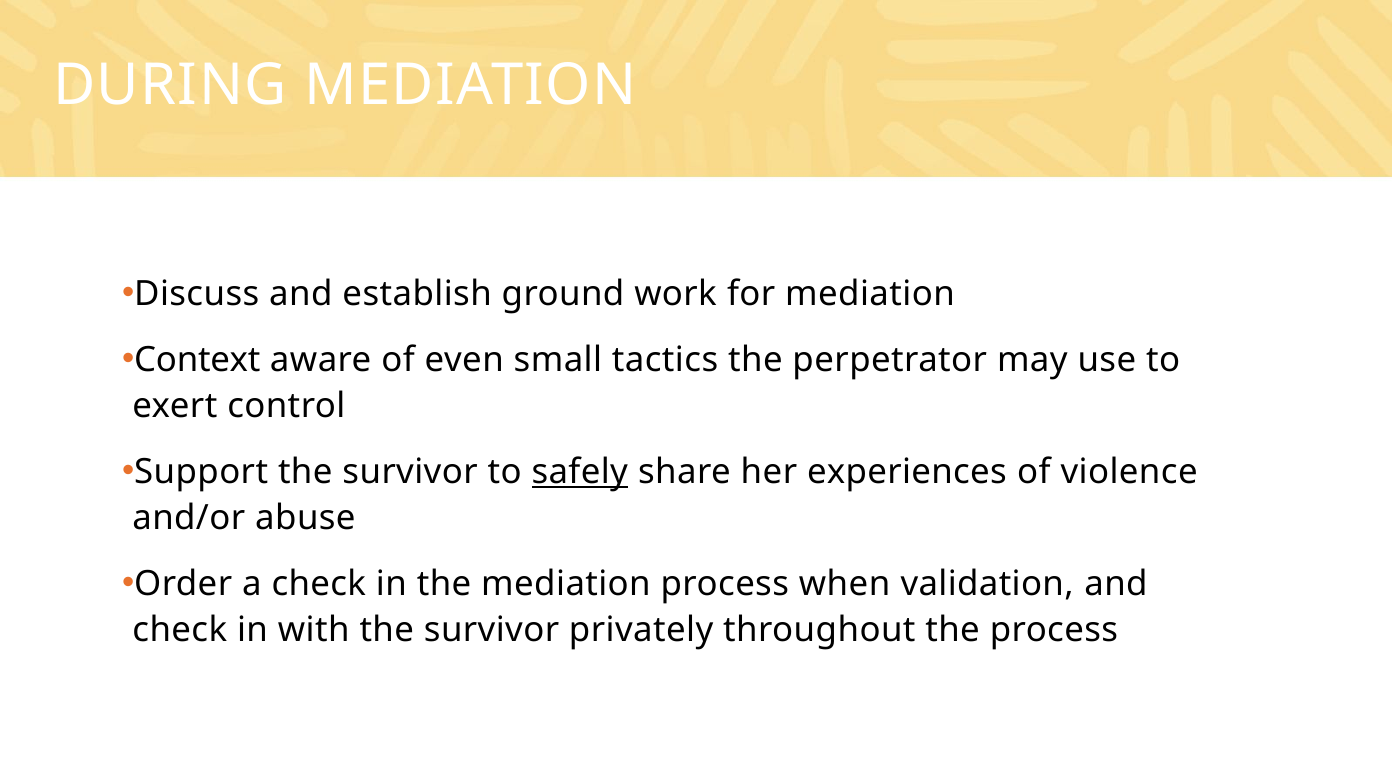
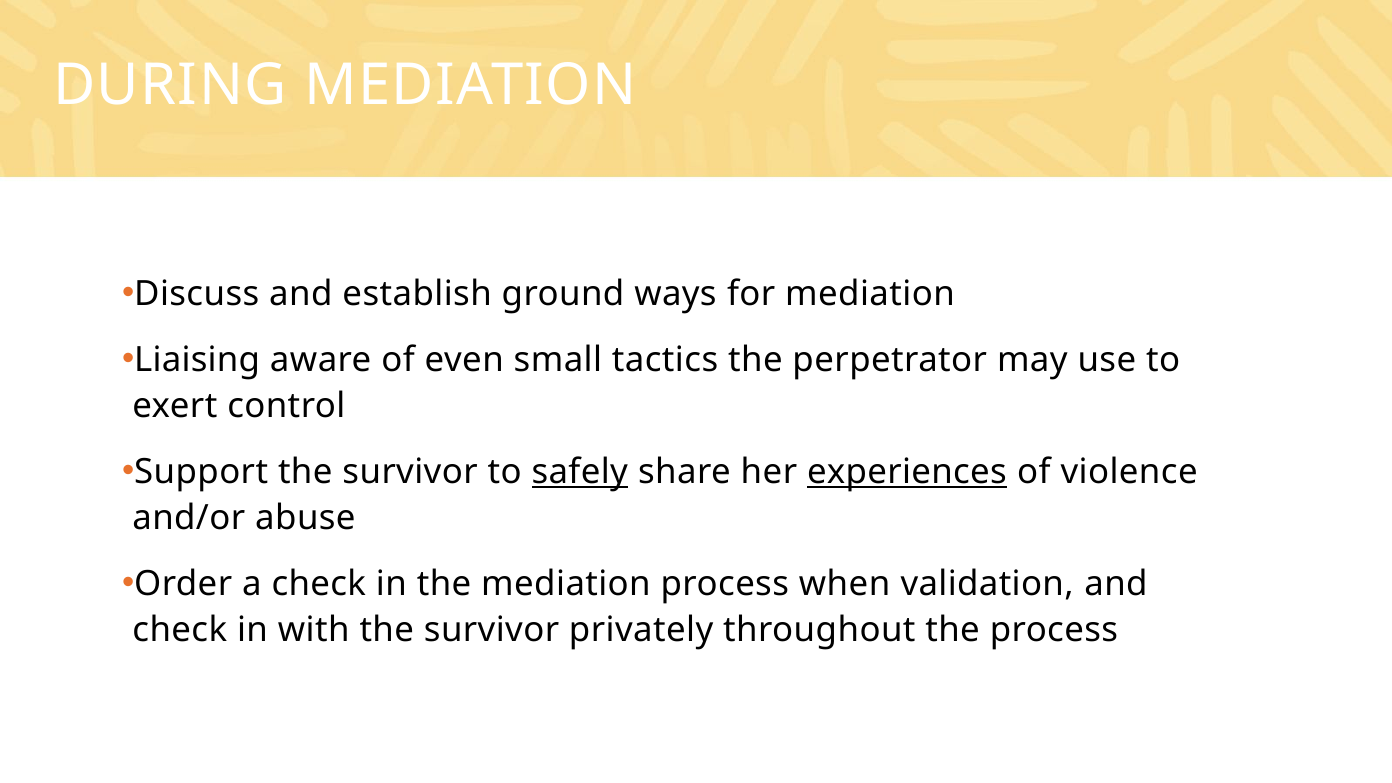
work: work -> ways
Context: Context -> Liaising
experiences underline: none -> present
